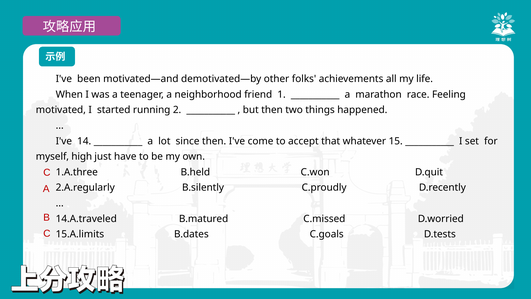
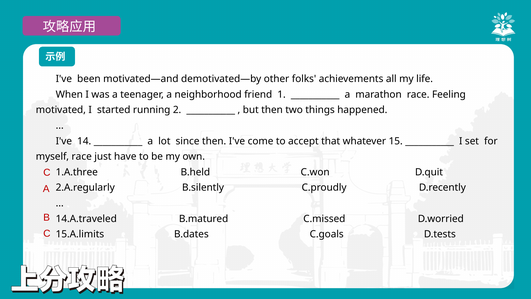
myself high: high -> race
